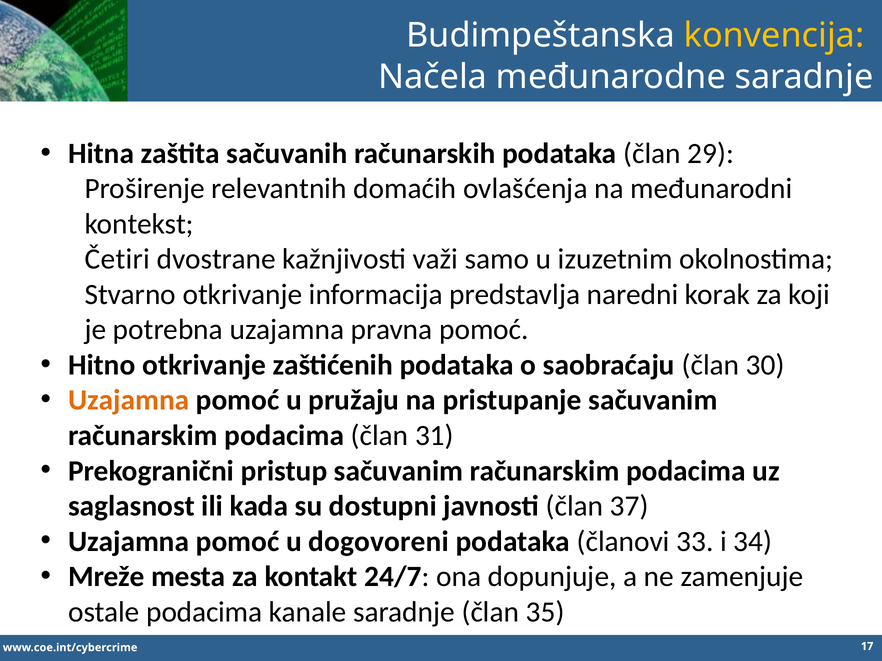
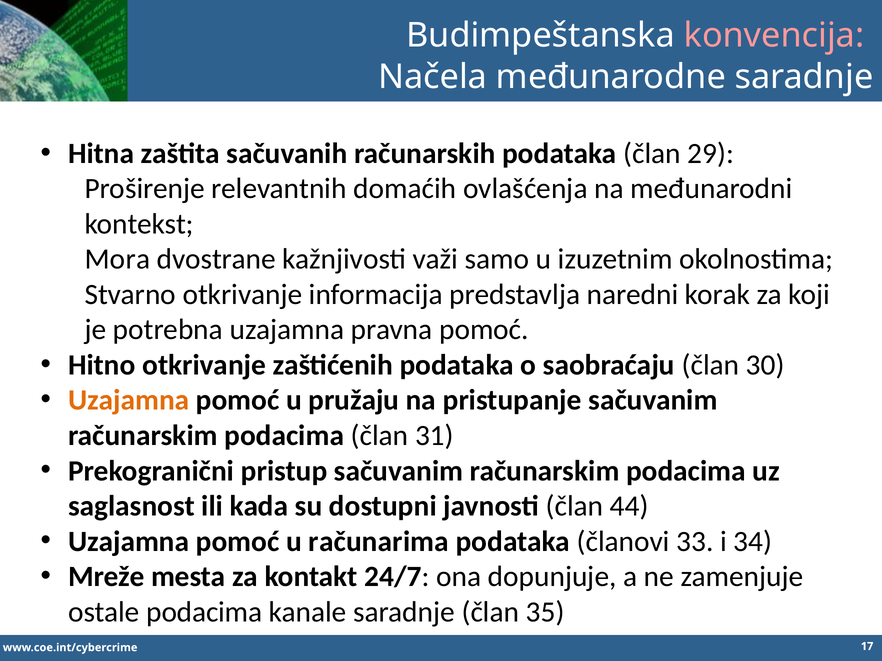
konvencija colour: yellow -> pink
Četiri: Četiri -> Mora
37: 37 -> 44
dogovoreni: dogovoreni -> računarima
